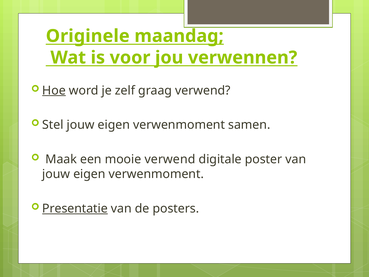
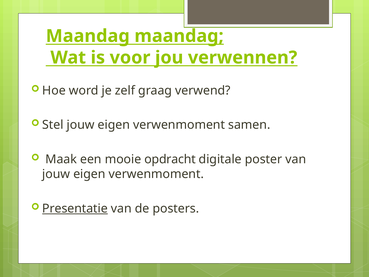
Originele at (88, 36): Originele -> Maandag
Hoe underline: present -> none
mooie verwend: verwend -> opdracht
